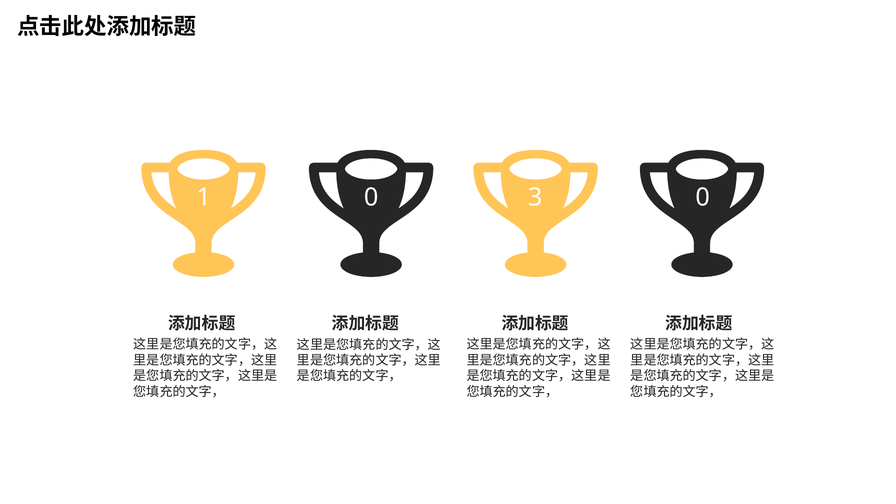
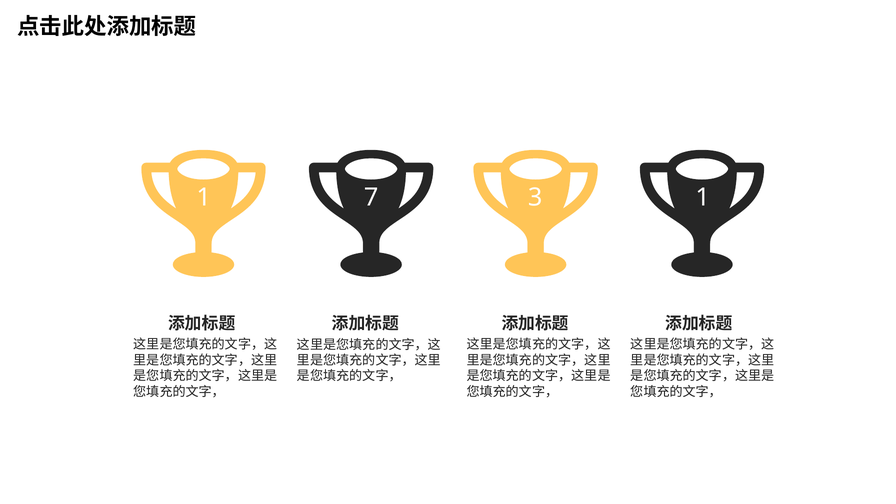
1 0: 0 -> 7
3 0: 0 -> 1
